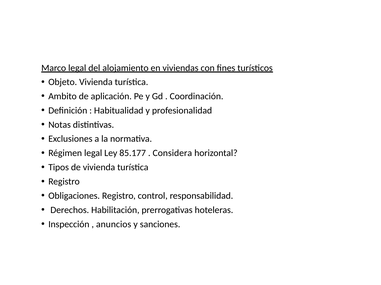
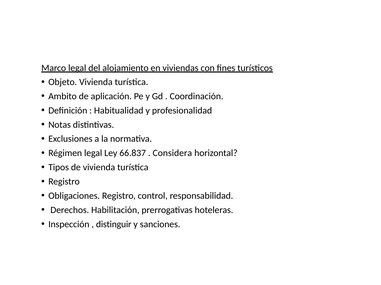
85.177: 85.177 -> 66.837
anuncios: anuncios -> distinguir
